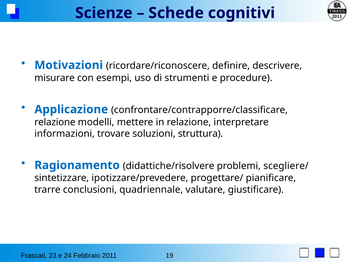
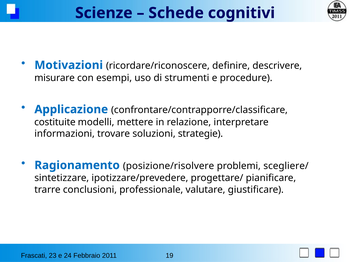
relazione at (55, 122): relazione -> costituite
struttura: struttura -> strategie
didattiche/risolvere: didattiche/risolvere -> posizione/risolvere
quadriennale: quadriennale -> professionale
